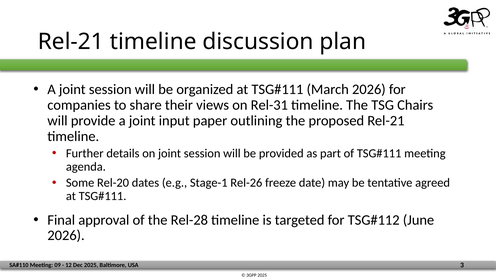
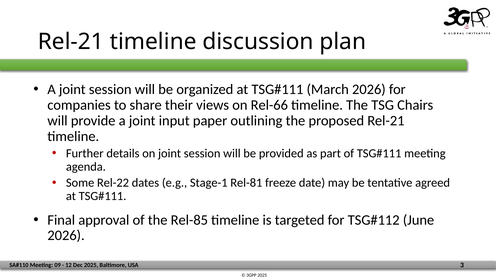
Rel-31: Rel-31 -> Rel-66
Rel-20: Rel-20 -> Rel-22
Rel-26: Rel-26 -> Rel-81
Rel-28: Rel-28 -> Rel-85
